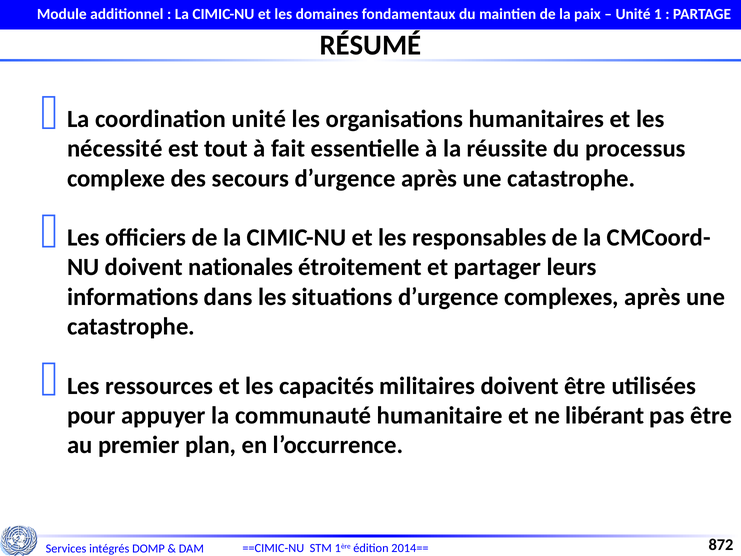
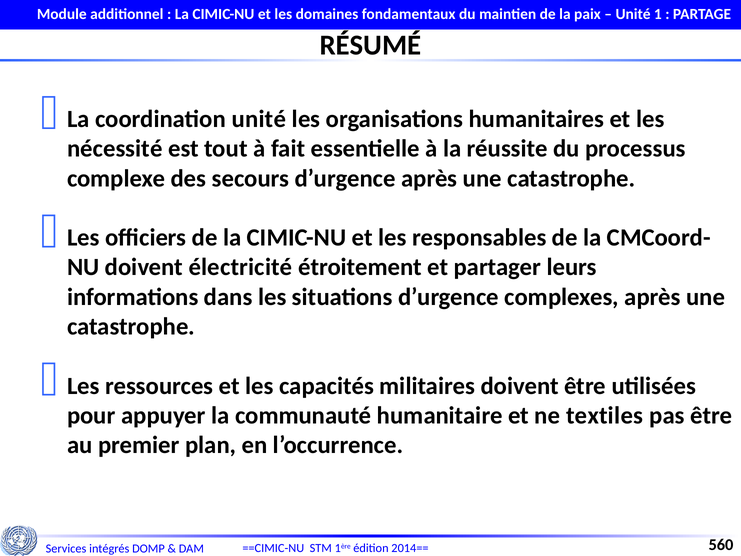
nationales: nationales -> électricité
libérant: libérant -> textiles
872: 872 -> 560
